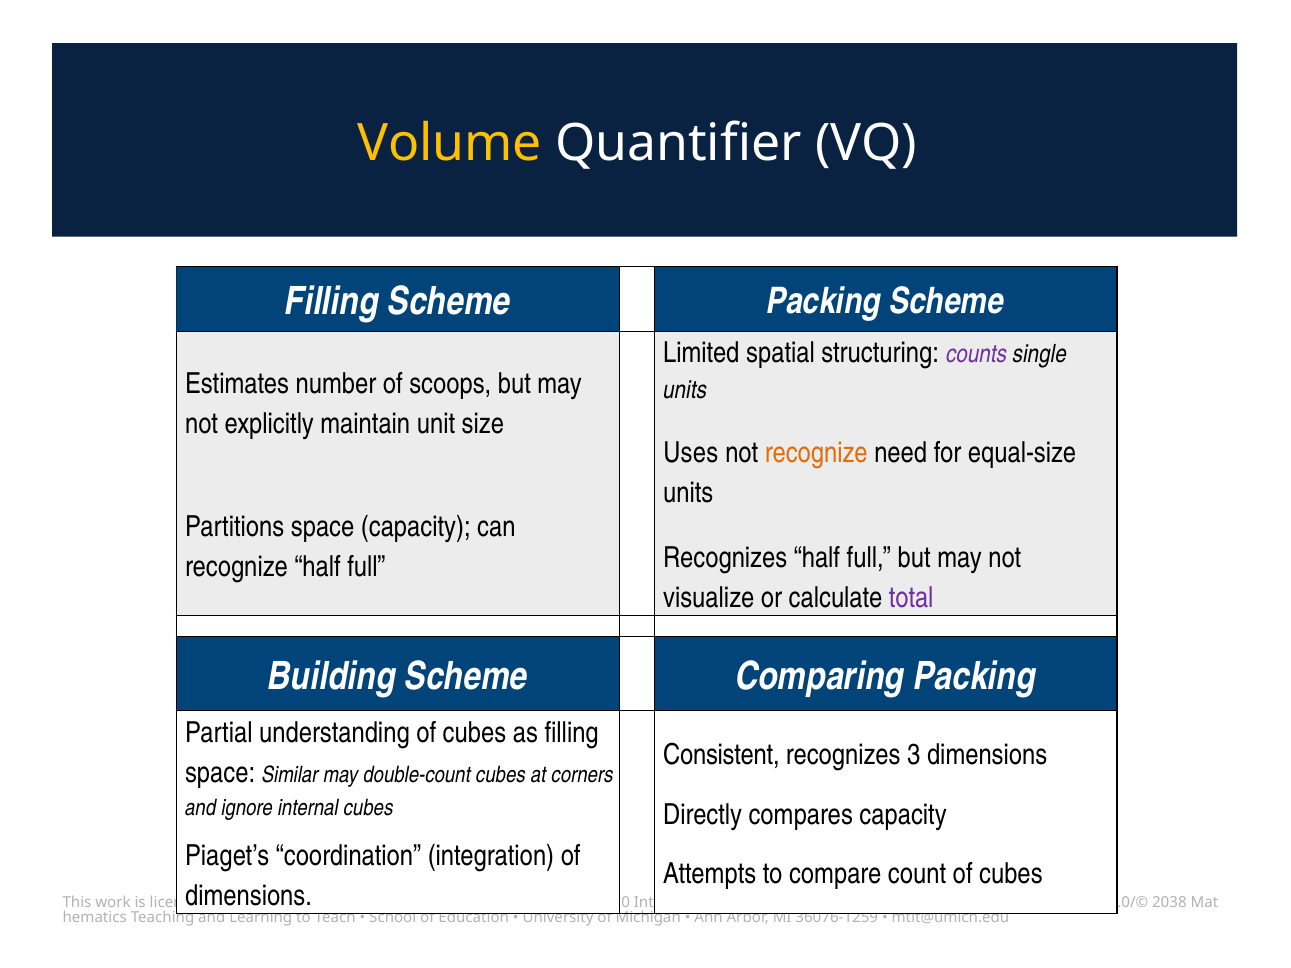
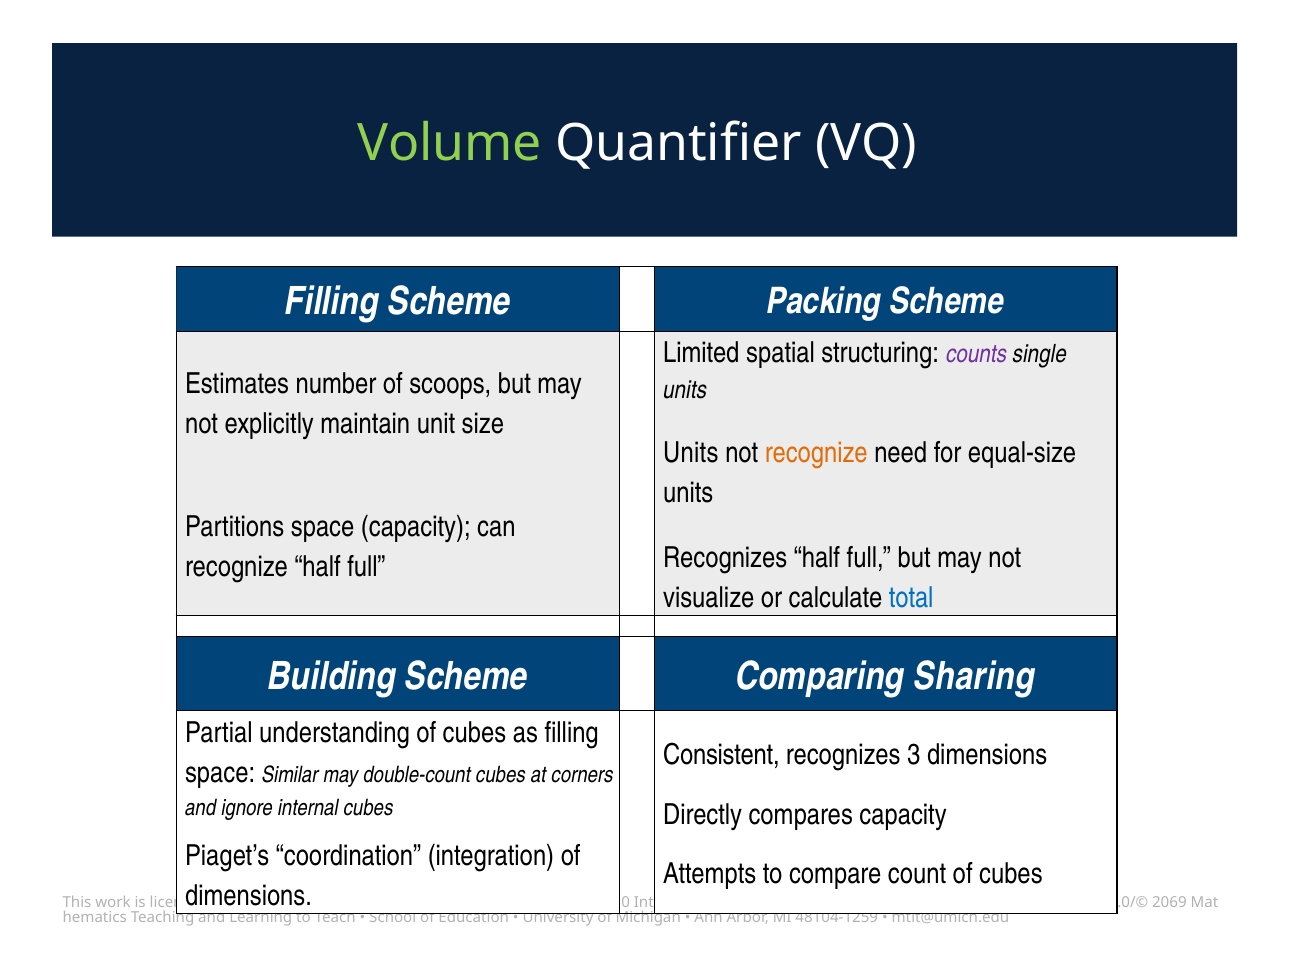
Volume colour: yellow -> light green
Uses at (691, 453): Uses -> Units
total colour: purple -> blue
Comparing Packing: Packing -> Sharing
2038: 2038 -> 2069
36076-1259: 36076-1259 -> 48104-1259
